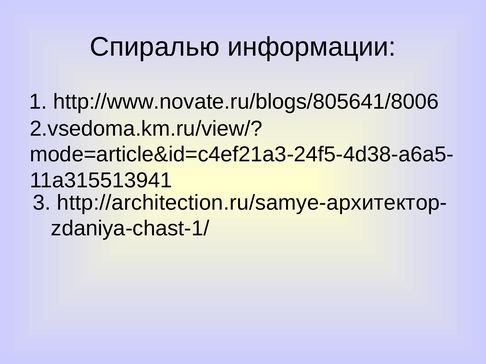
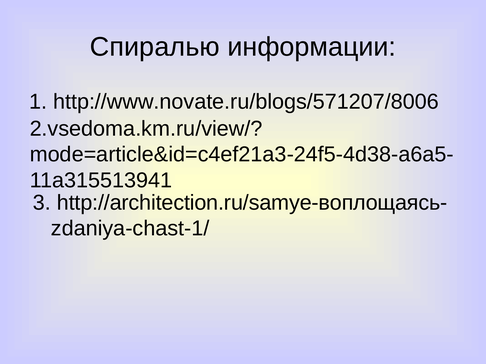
http://www.novate.ru/blogs/805641/8006: http://www.novate.ru/blogs/805641/8006 -> http://www.novate.ru/blogs/571207/8006
http://architection.ru/samye-архитектор-: http://architection.ru/samye-архитектор- -> http://architection.ru/samye-воплощаясь-
